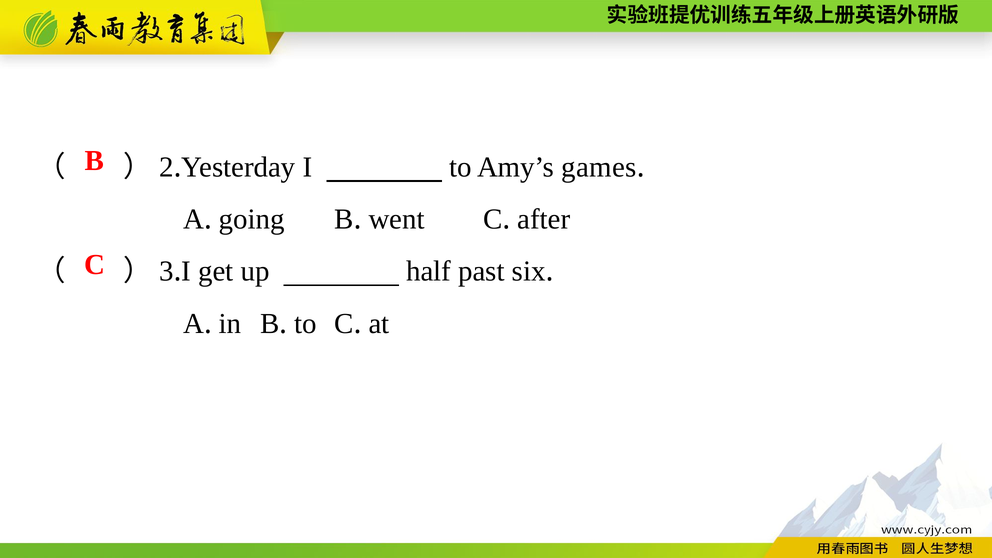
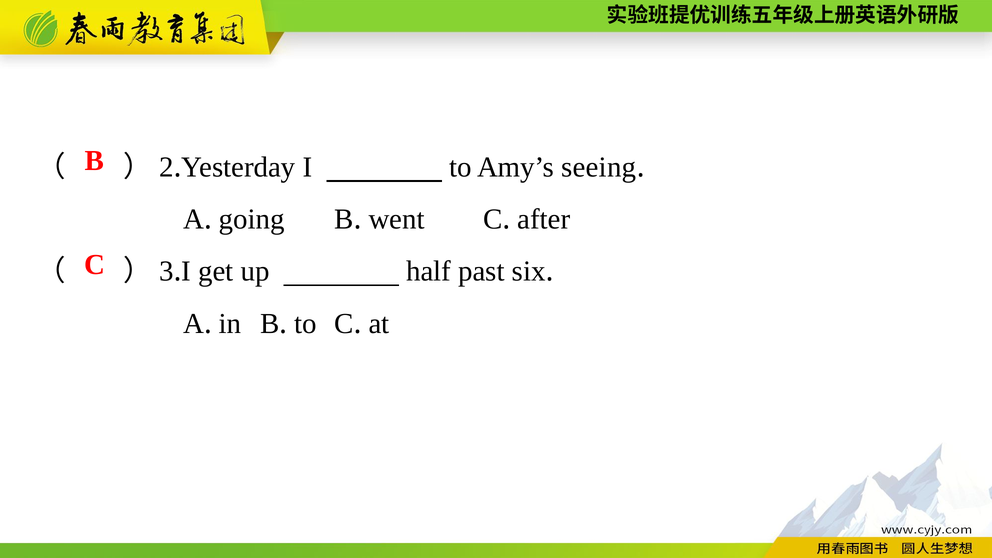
games: games -> seeing
